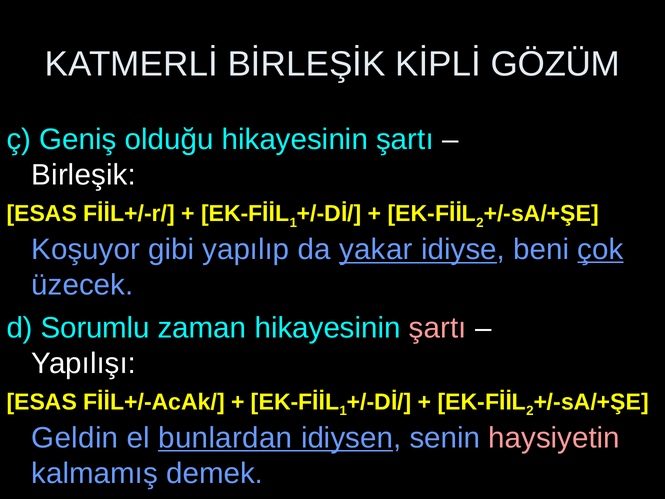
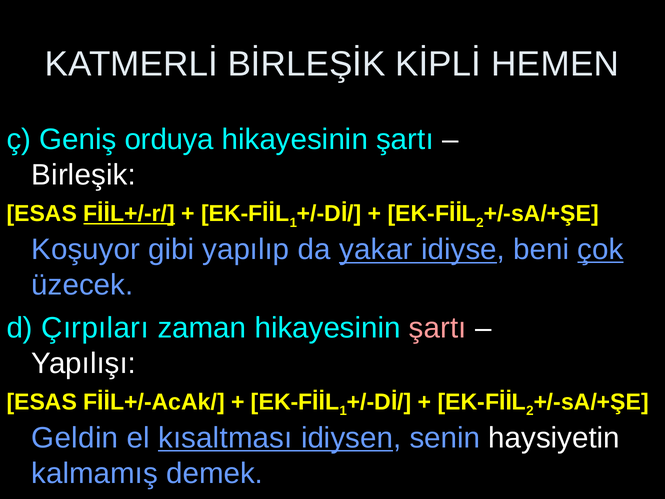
GÖZÜM: GÖZÜM -> HEMEN
olduğu: olduğu -> orduya
FİİL+/-r/ underline: none -> present
Sorumlu: Sorumlu -> Çırpıları
bunlardan: bunlardan -> kısaltması
haysiyetin colour: pink -> white
